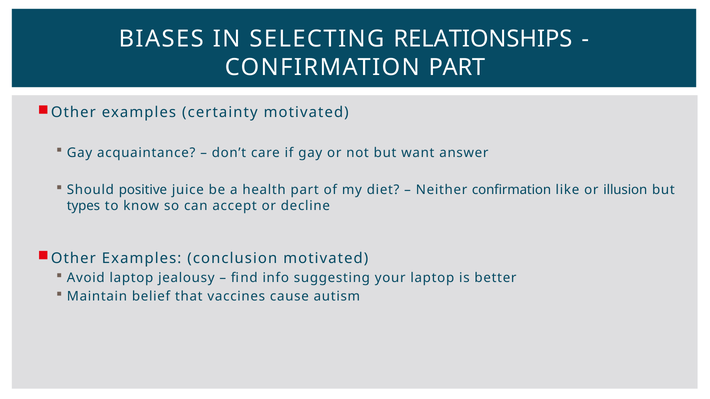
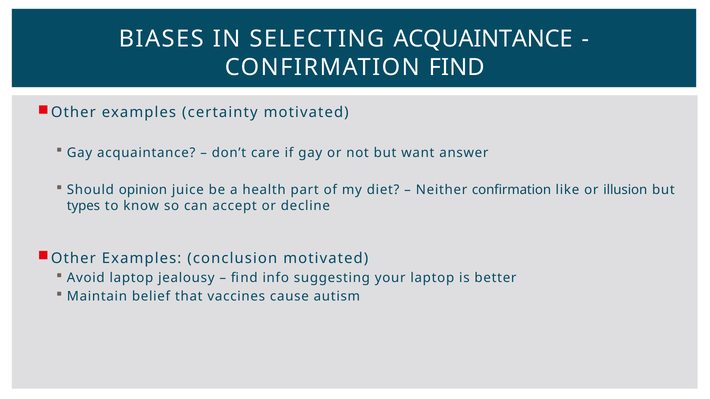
SELECTING RELATIONSHIPS: RELATIONSHIPS -> ACQUAINTANCE
CONFIRMATION PART: PART -> FIND
positive: positive -> opinion
